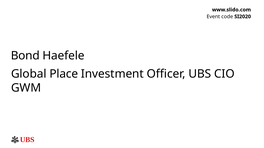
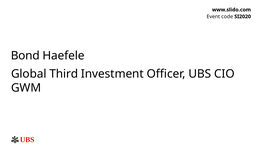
Place: Place -> Third
